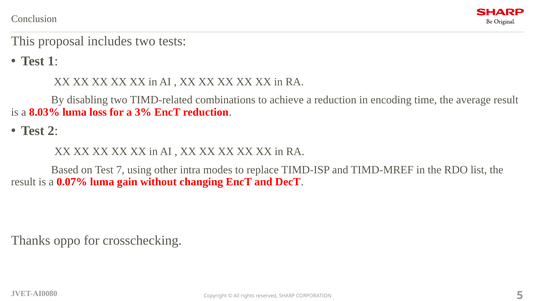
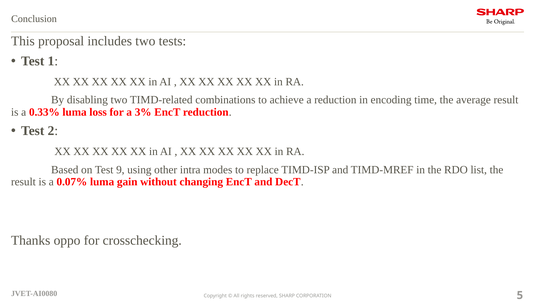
8.03%: 8.03% -> 0.33%
7: 7 -> 9
